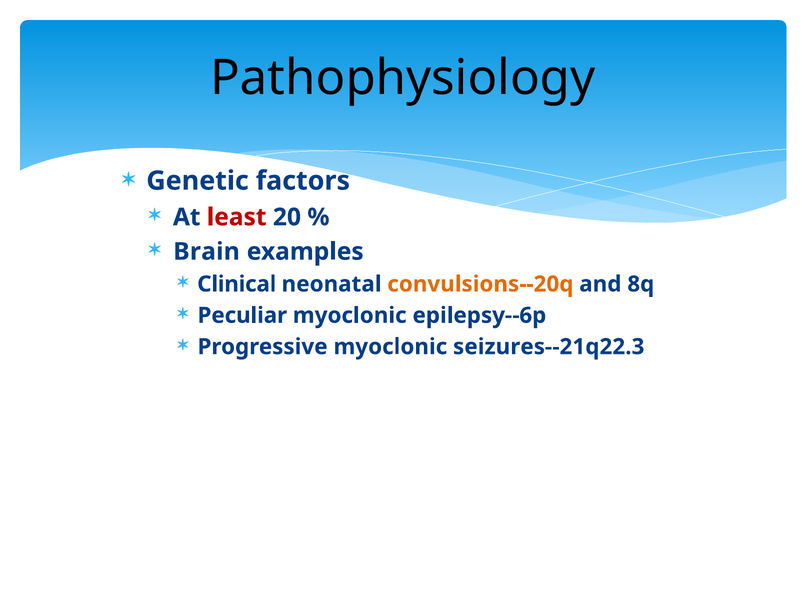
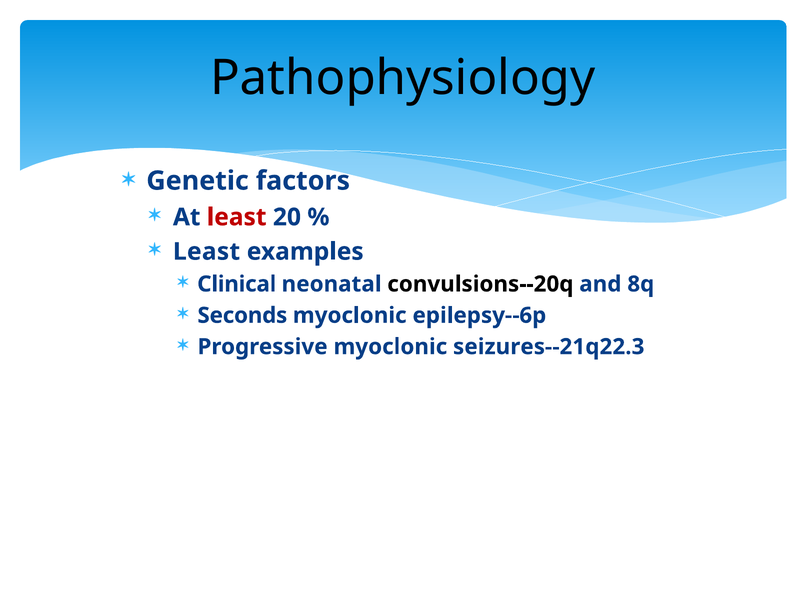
Brain at (207, 252): Brain -> Least
convulsions--20q colour: orange -> black
Peculiar: Peculiar -> Seconds
